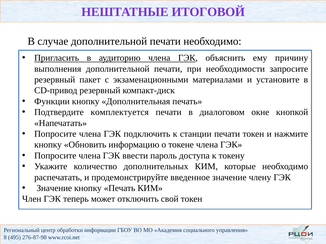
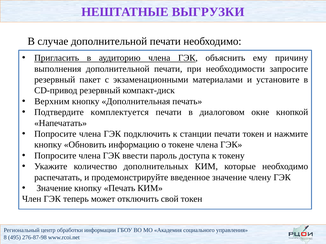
ИТОГОВОЙ: ИТОГОВОЙ -> ВЫГРУЗКИ
Функции: Функции -> Верхним
